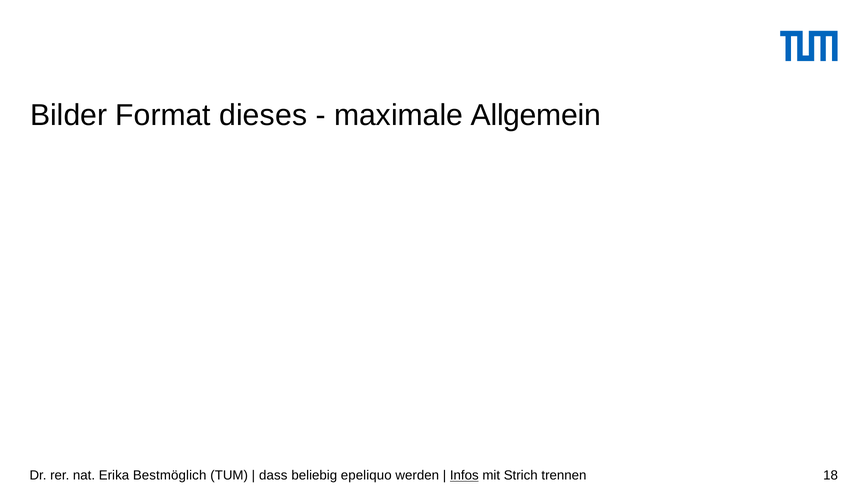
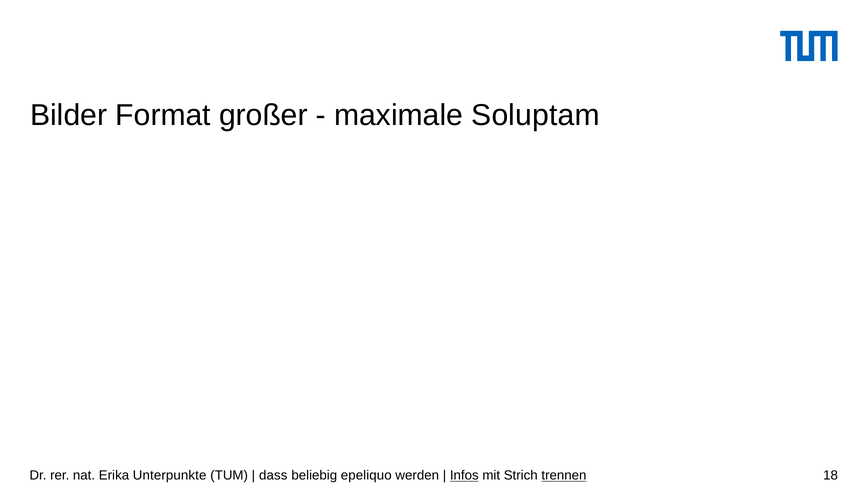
dieses: dieses -> großer
Allgemein: Allgemein -> Soluptam
Bestmöglich: Bestmöglich -> Unterpunkte
trennen underline: none -> present
